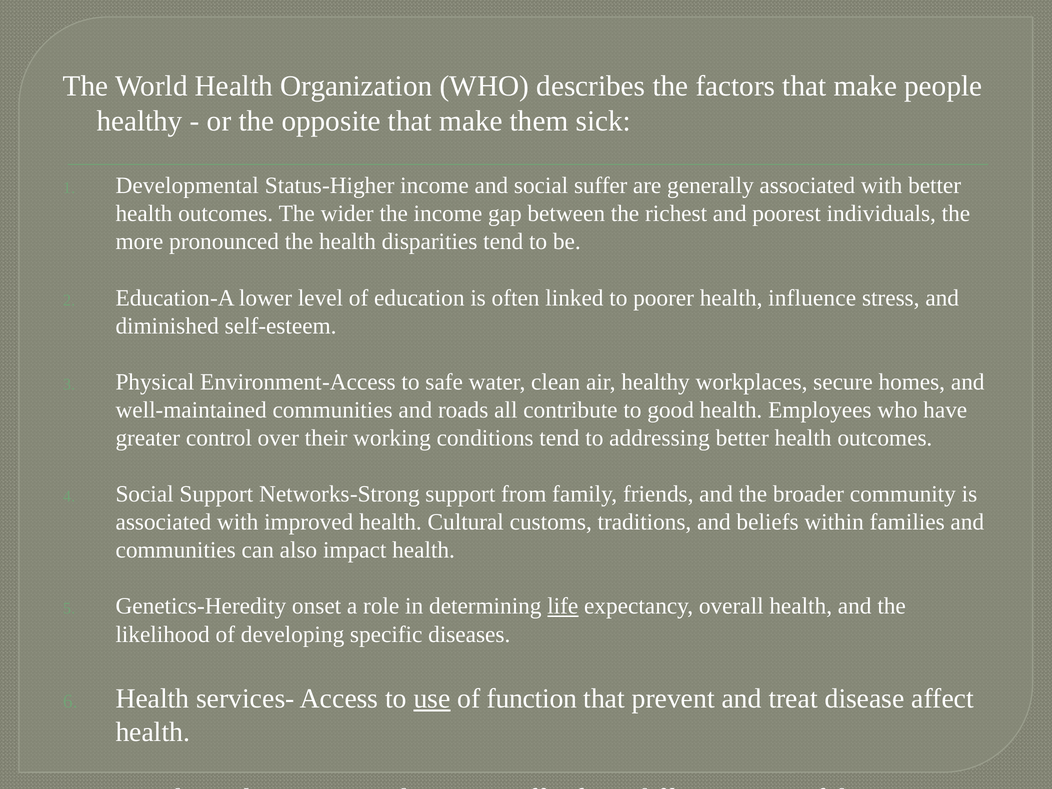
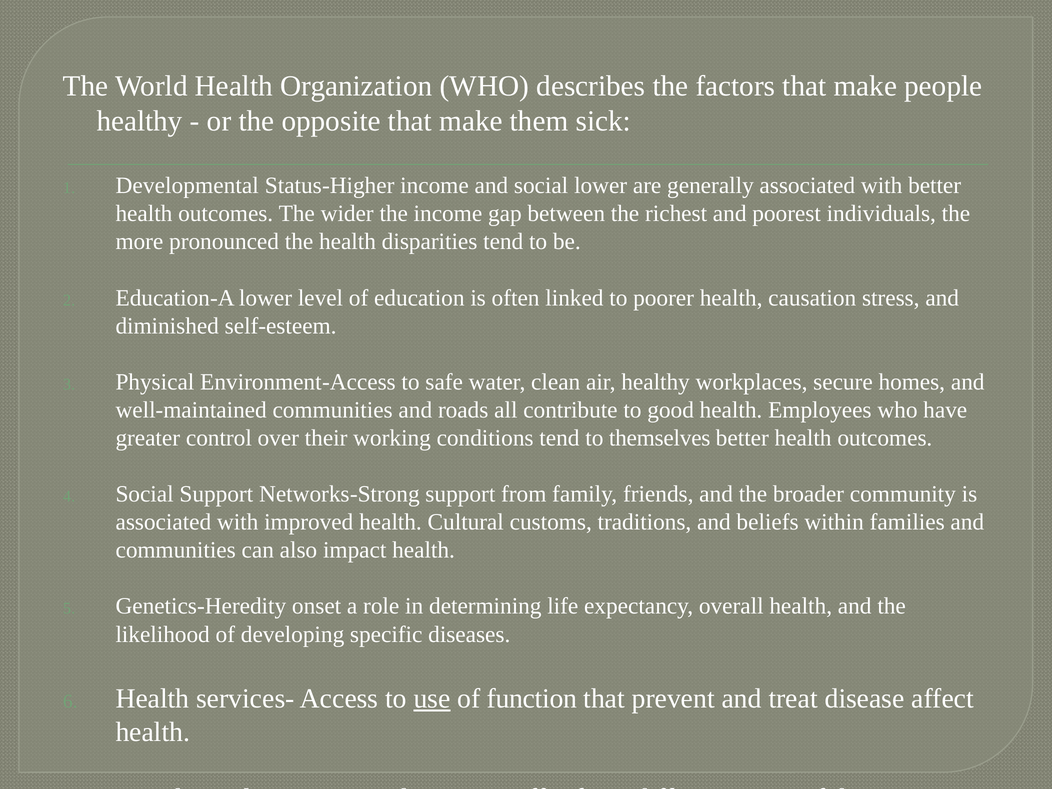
social suffer: suffer -> lower
influence: influence -> causation
addressing: addressing -> themselves
life underline: present -> none
